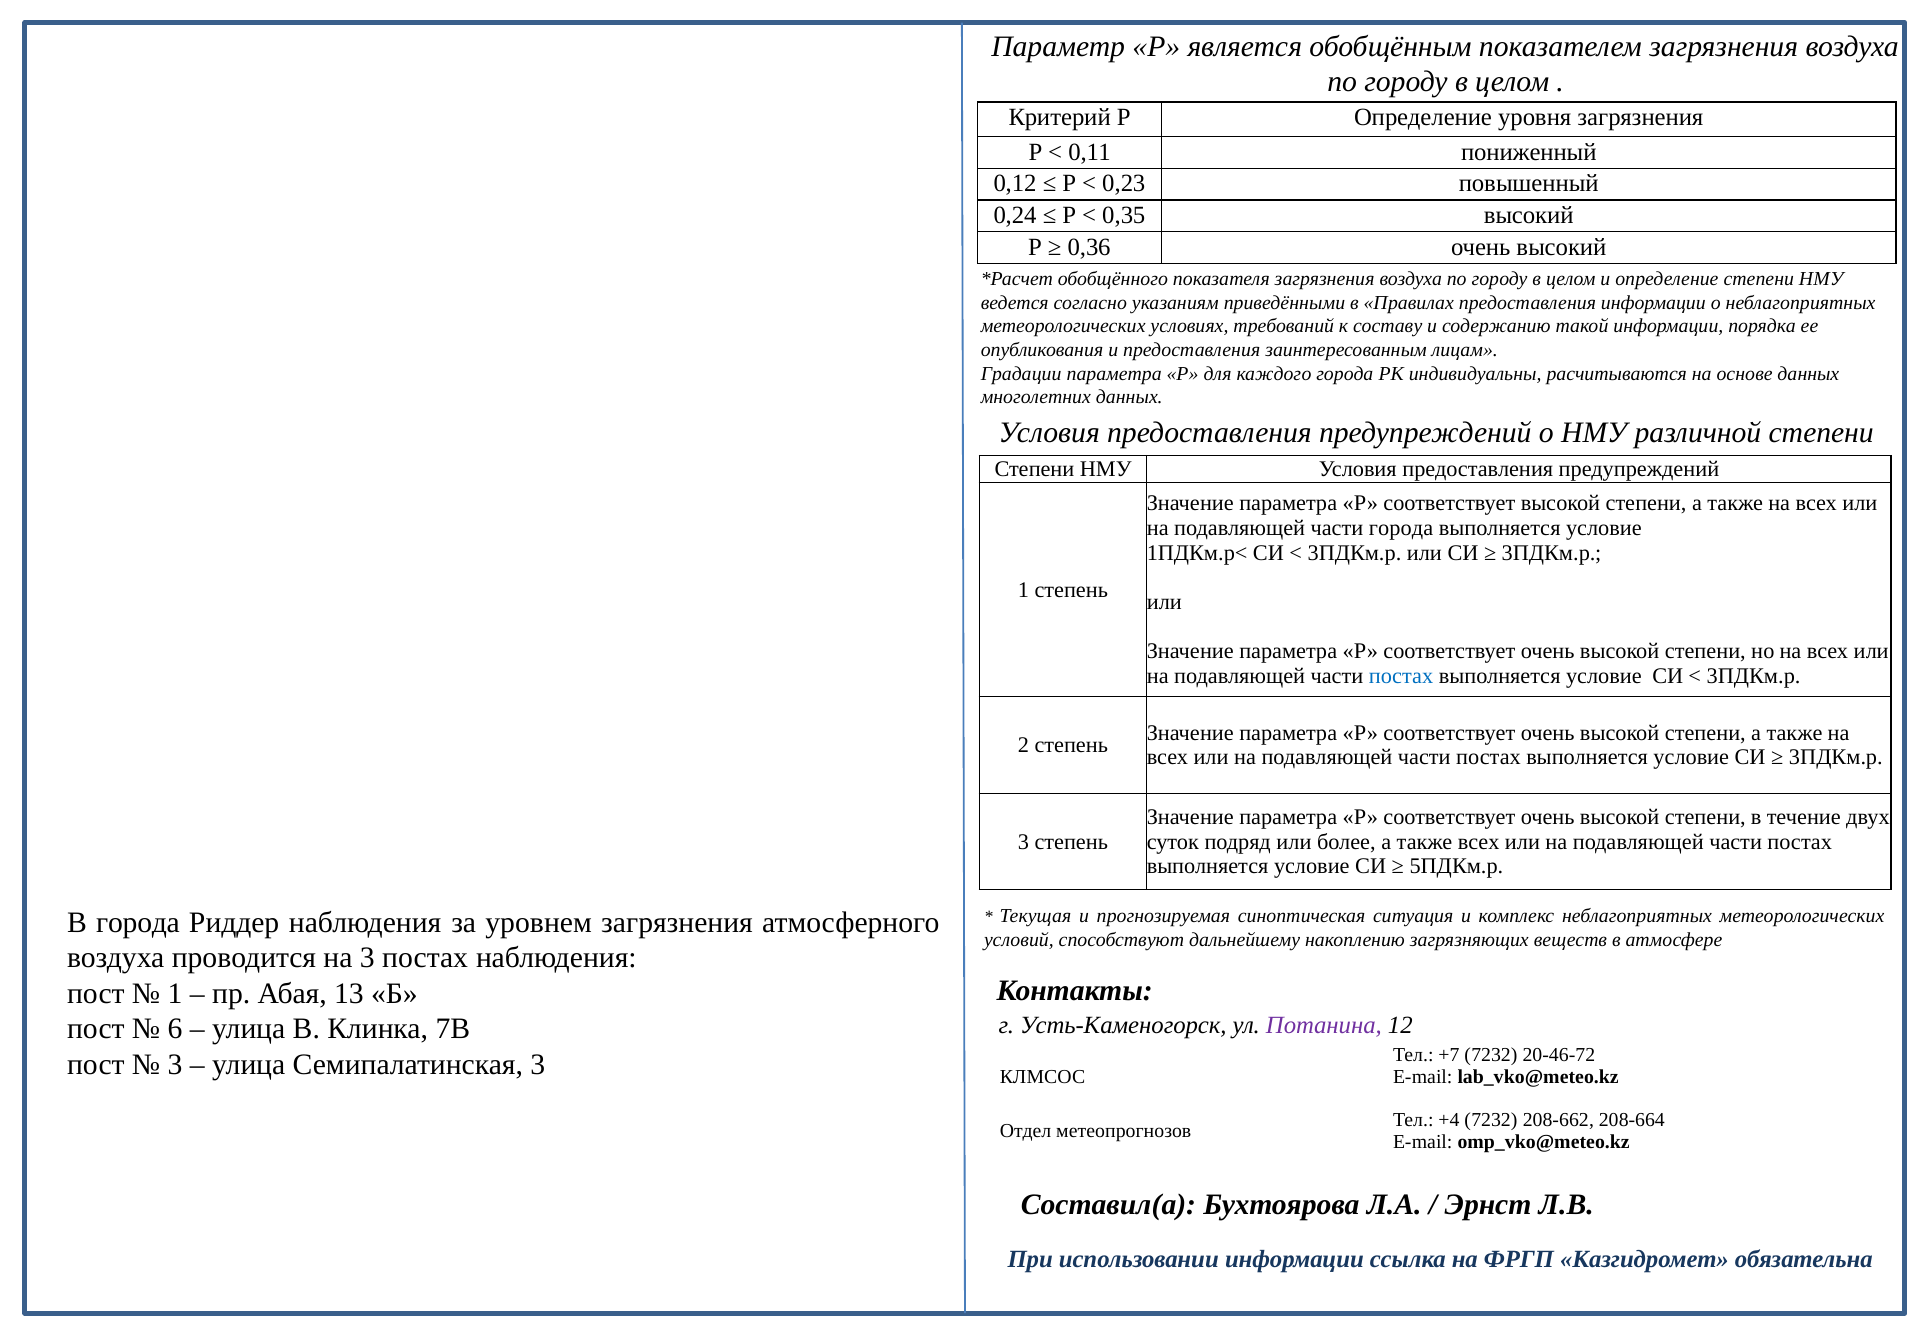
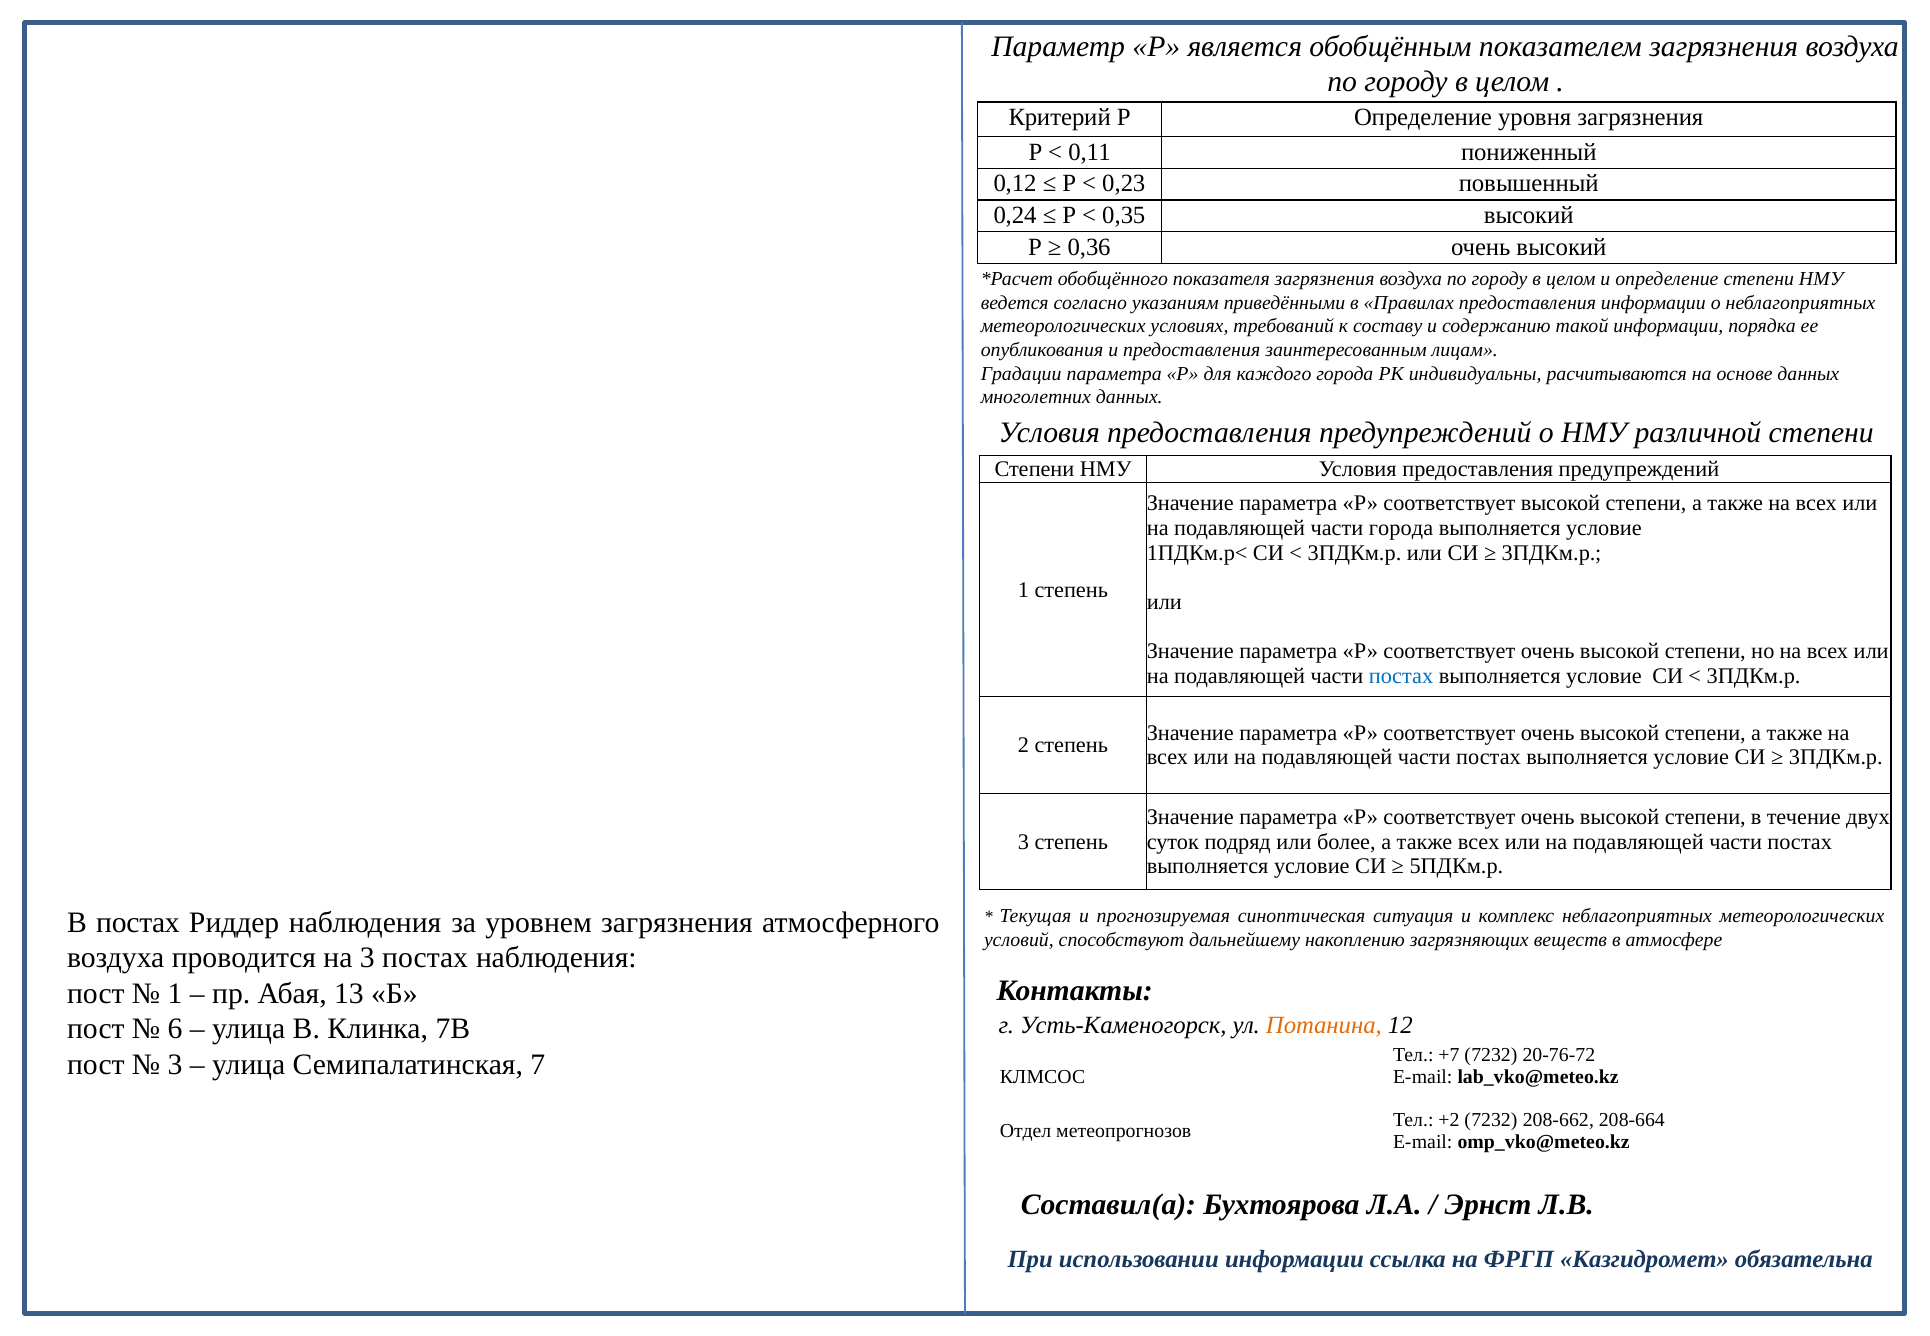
В города: города -> постах
Потанина colour: purple -> orange
20-46-72: 20-46-72 -> 20-76-72
Семипалатинская 3: 3 -> 7
+4: +4 -> +2
